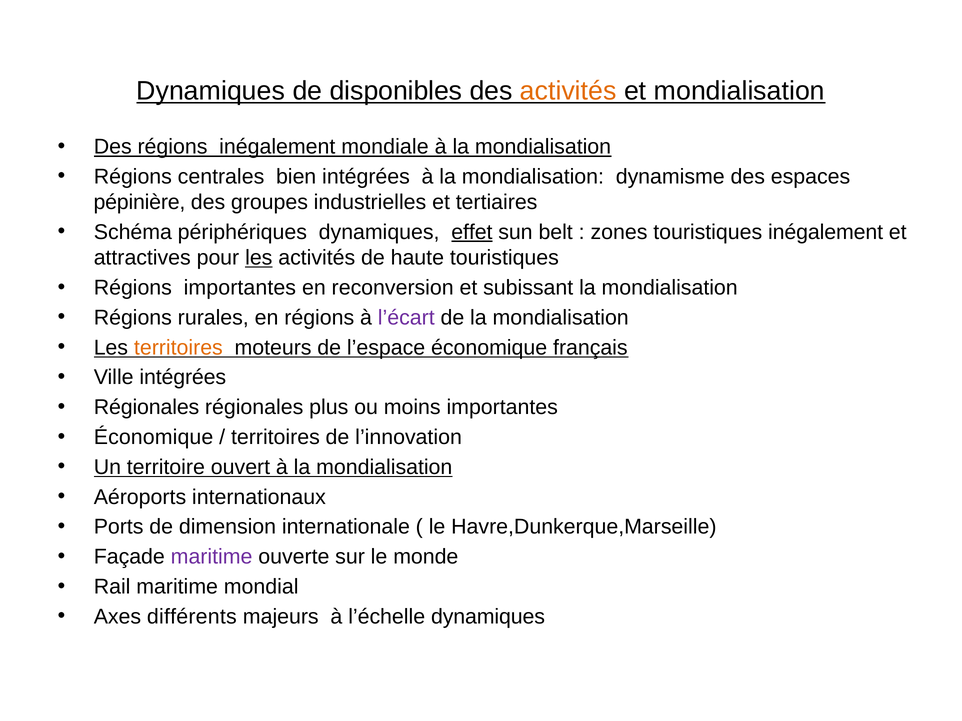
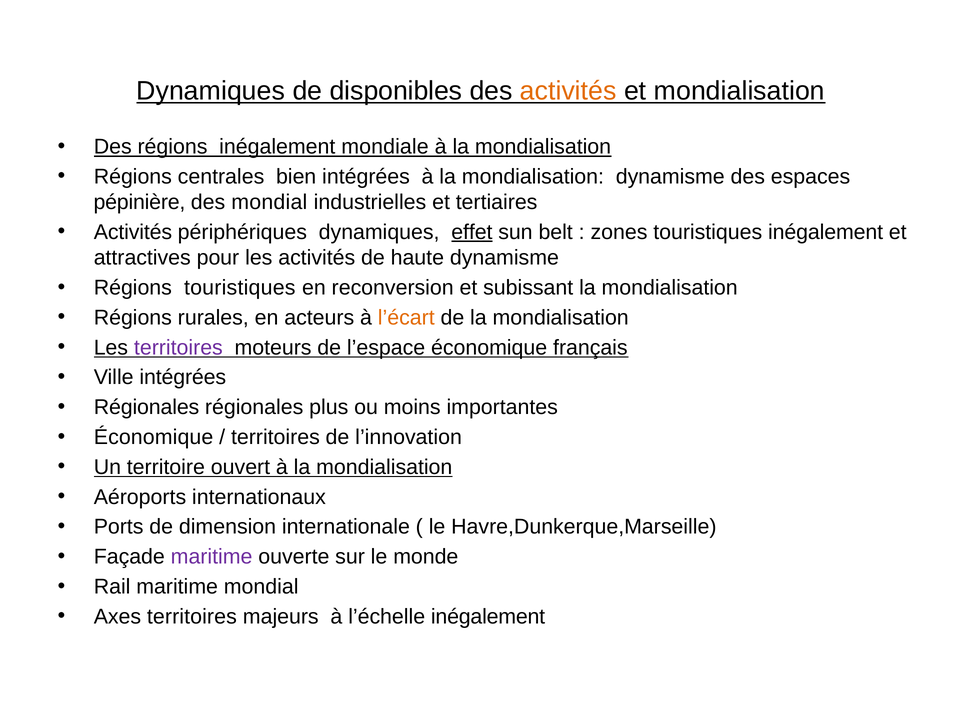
des groupes: groupes -> mondial
Schéma at (133, 232): Schéma -> Activités
les at (259, 258) underline: present -> none
haute touristiques: touristiques -> dynamisme
Régions importantes: importantes -> touristiques
en régions: régions -> acteurs
l’écart colour: purple -> orange
territoires at (178, 348) colour: orange -> purple
Axes différents: différents -> territoires
l’échelle dynamiques: dynamiques -> inégalement
